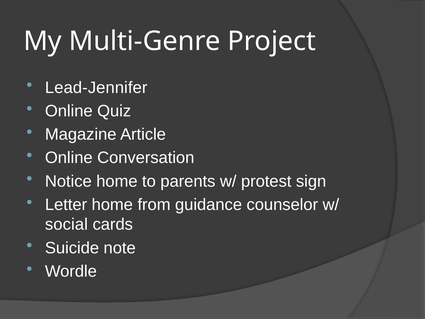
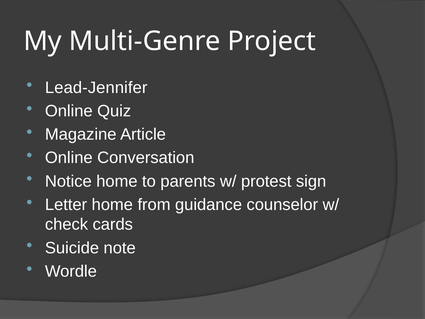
social: social -> check
